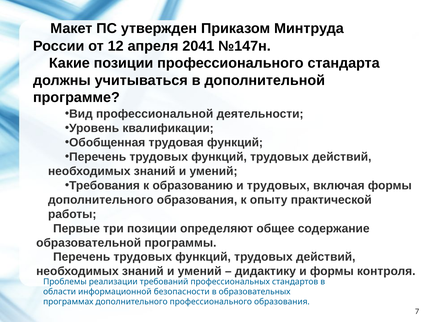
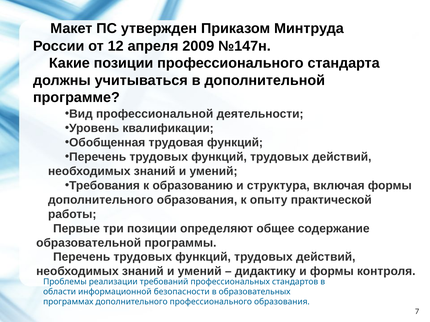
2041: 2041 -> 2009
и трудовых: трудовых -> структура
